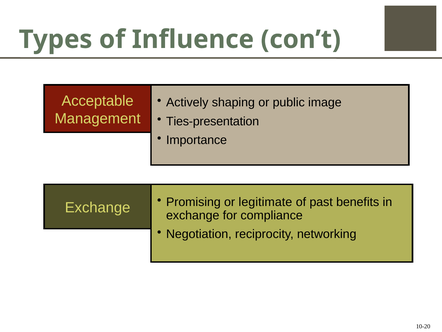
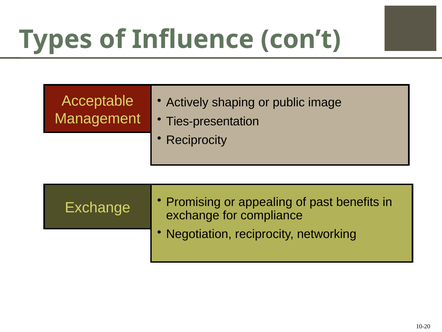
Importance at (197, 140): Importance -> Reciprocity
legitimate: legitimate -> appealing
